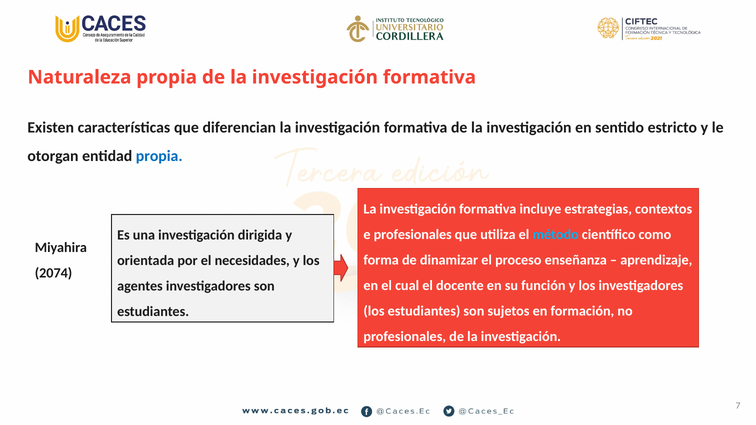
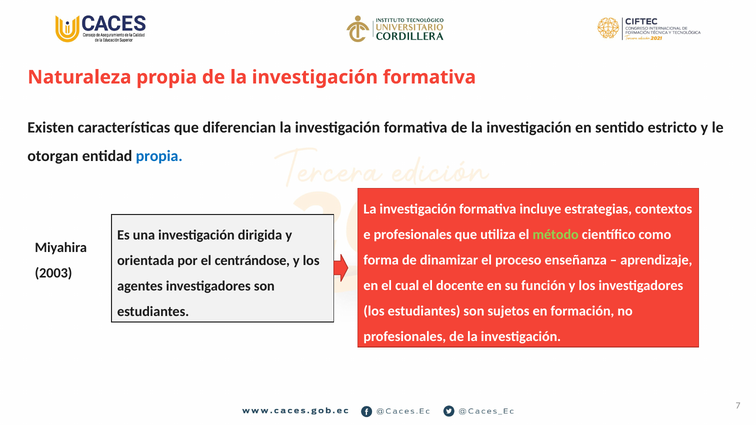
método colour: light blue -> light green
necesidades: necesidades -> centrándose
2074: 2074 -> 2003
